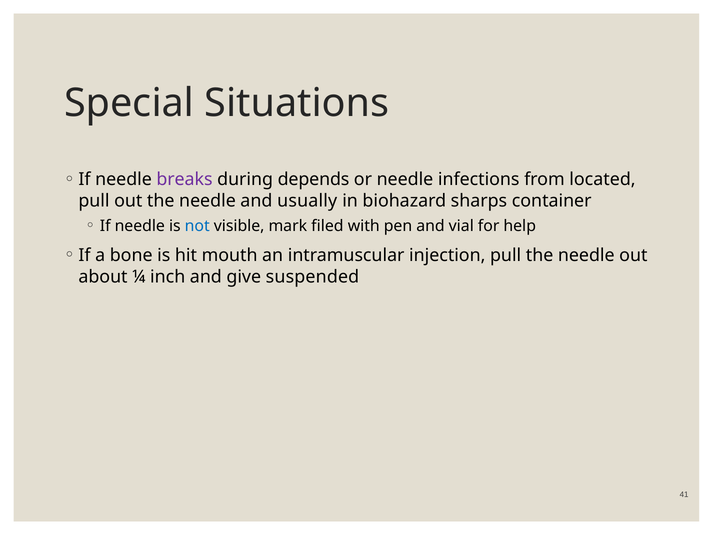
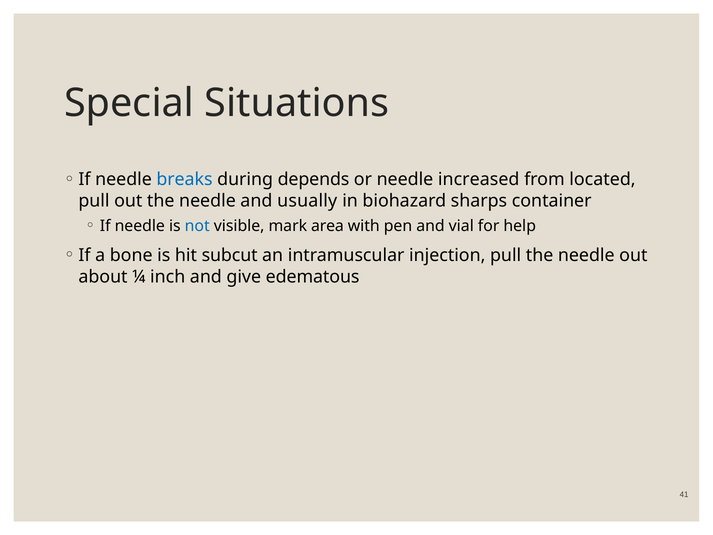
breaks colour: purple -> blue
infections: infections -> increased
filed: filed -> area
mouth: mouth -> subcut
suspended: suspended -> edematous
